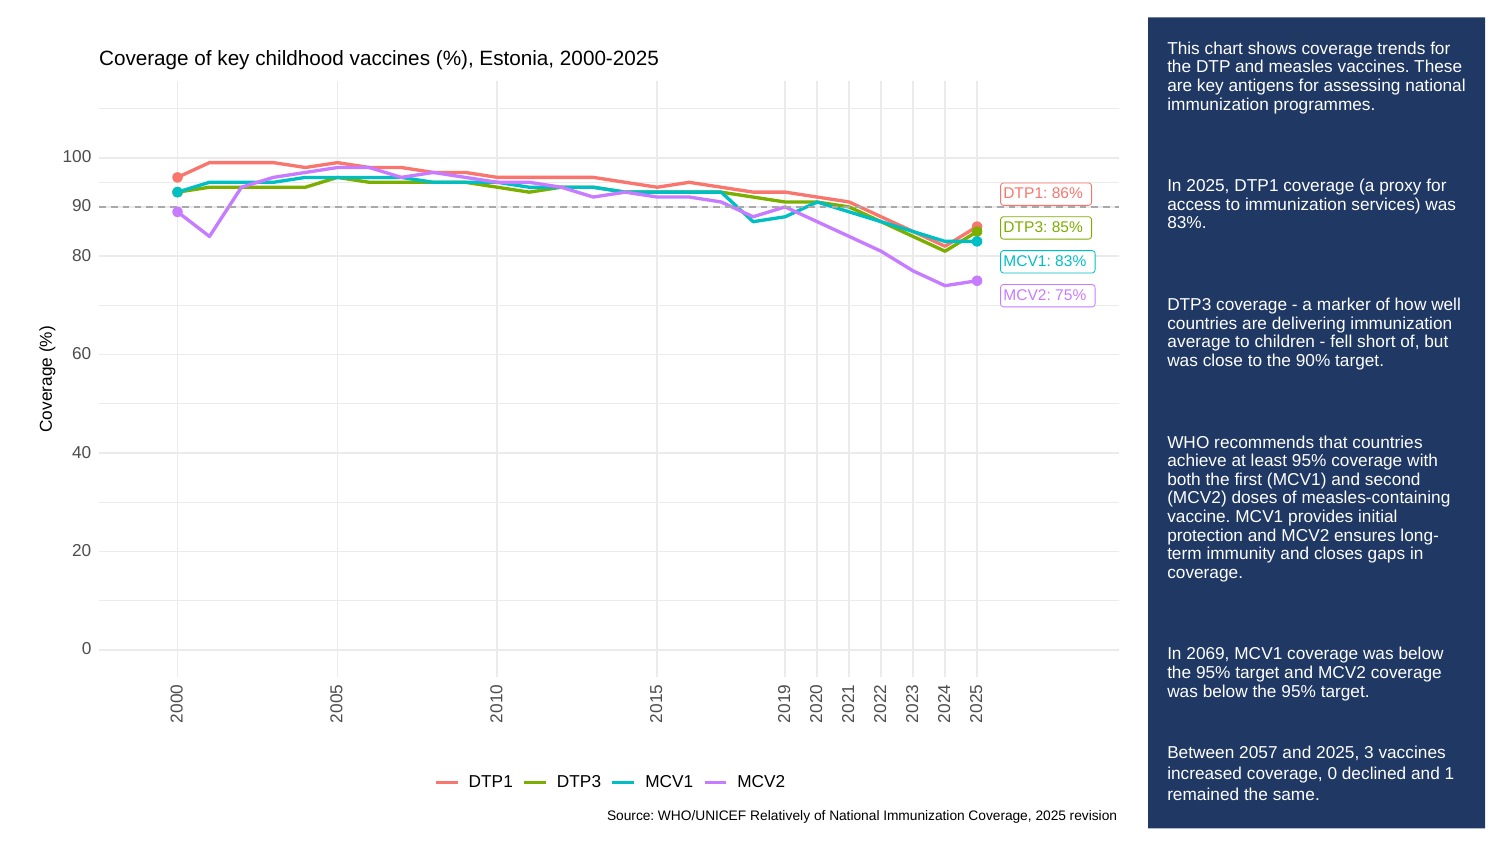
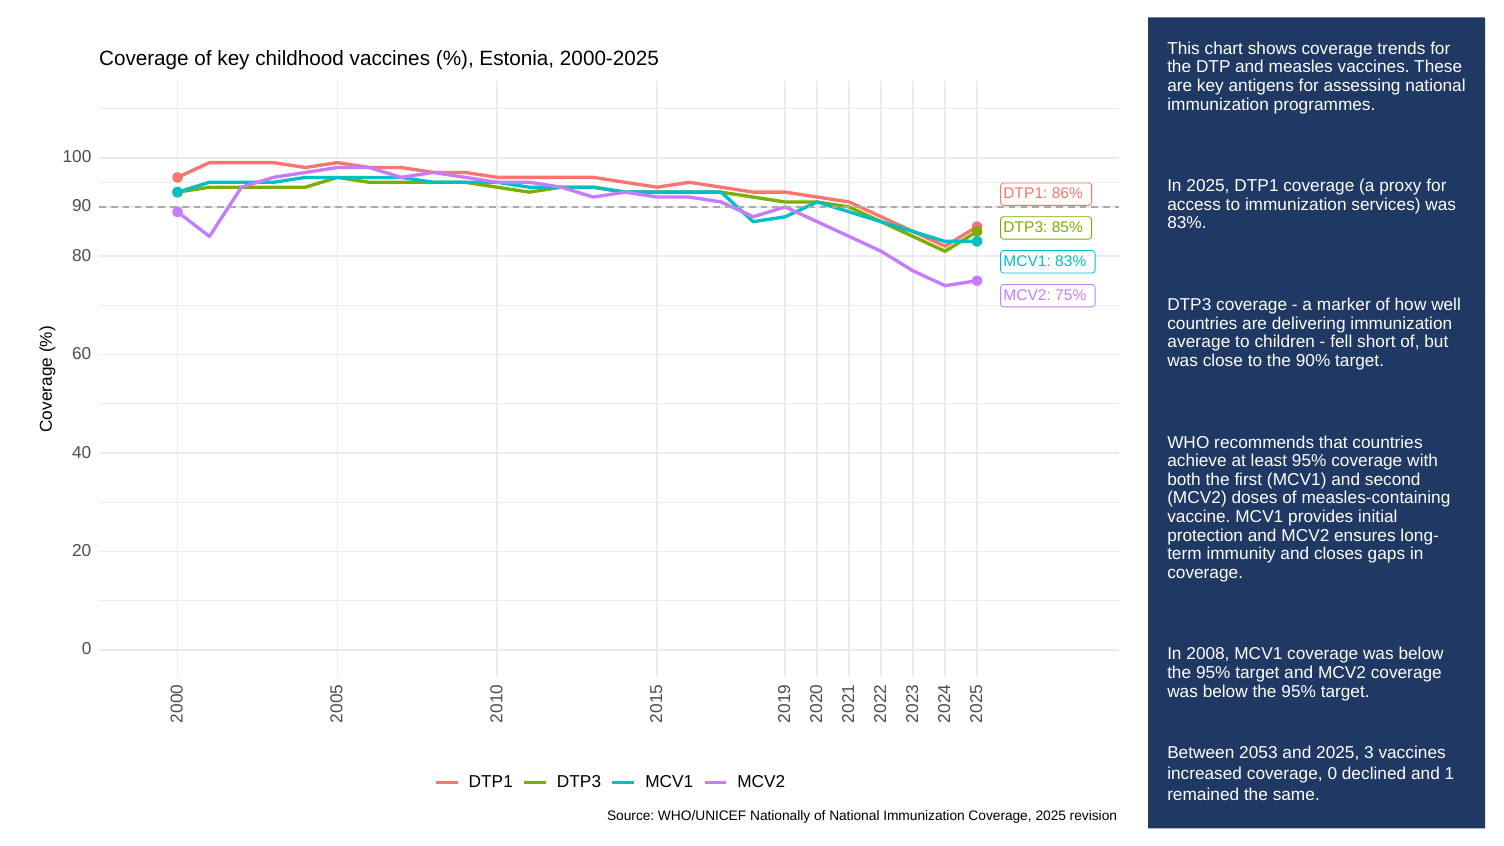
2069: 2069 -> 2008
2057: 2057 -> 2053
Relatively: Relatively -> Nationally
